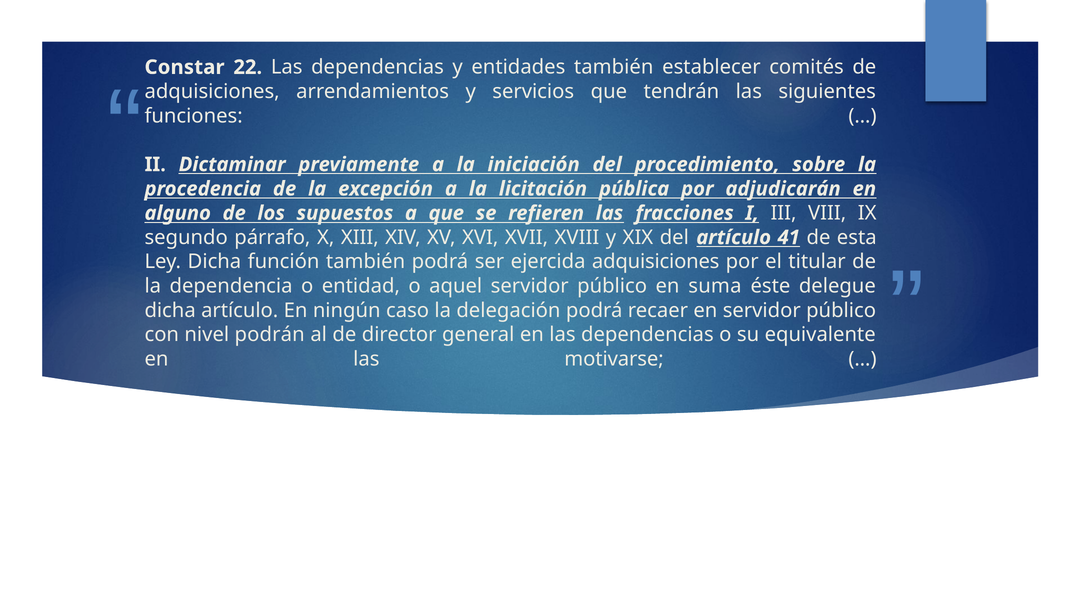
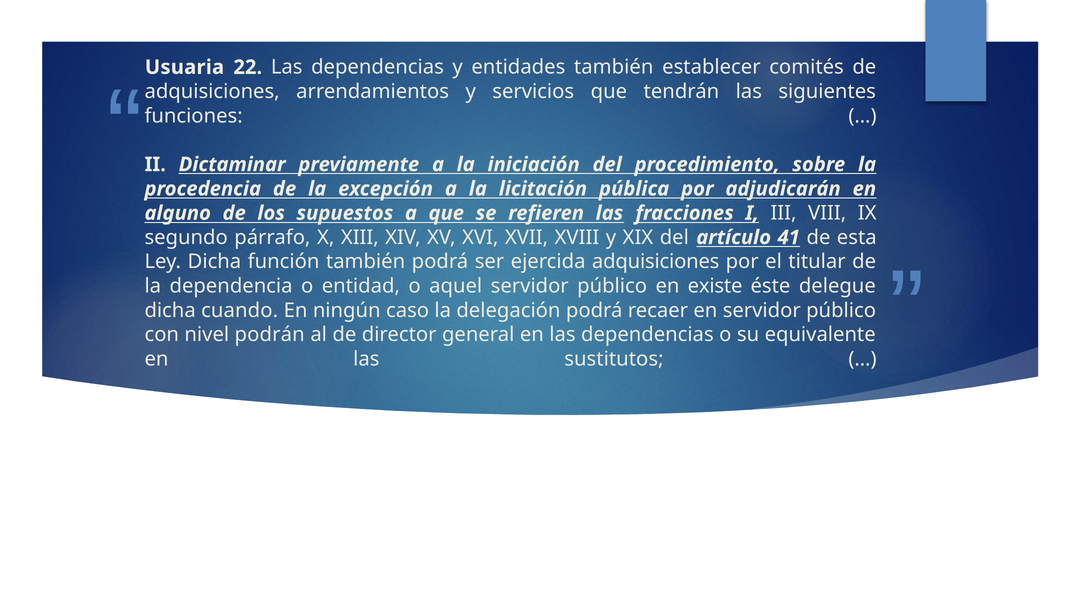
Constar: Constar -> Usuaria
suma: suma -> existe
dicha artículo: artículo -> cuando
motivarse: motivarse -> sustitutos
